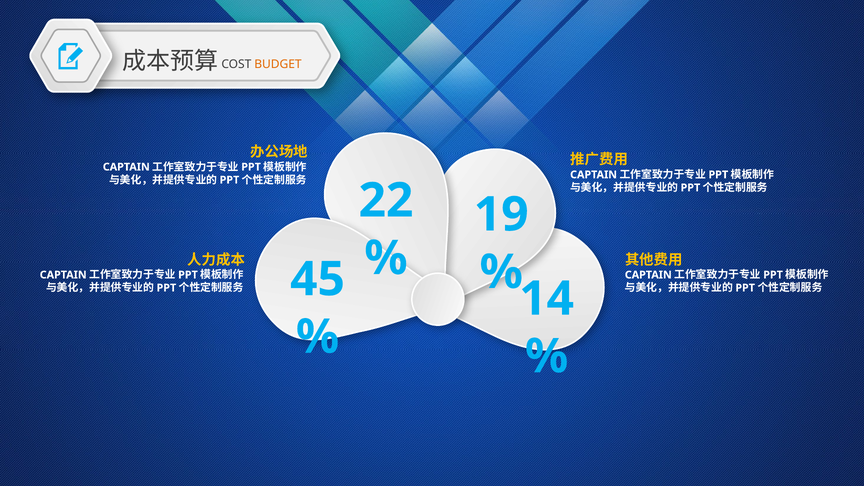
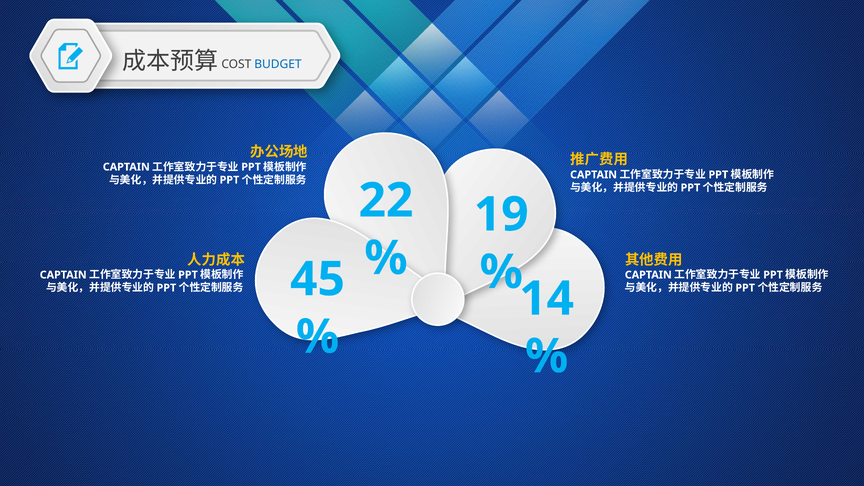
BUDGET colour: orange -> blue
